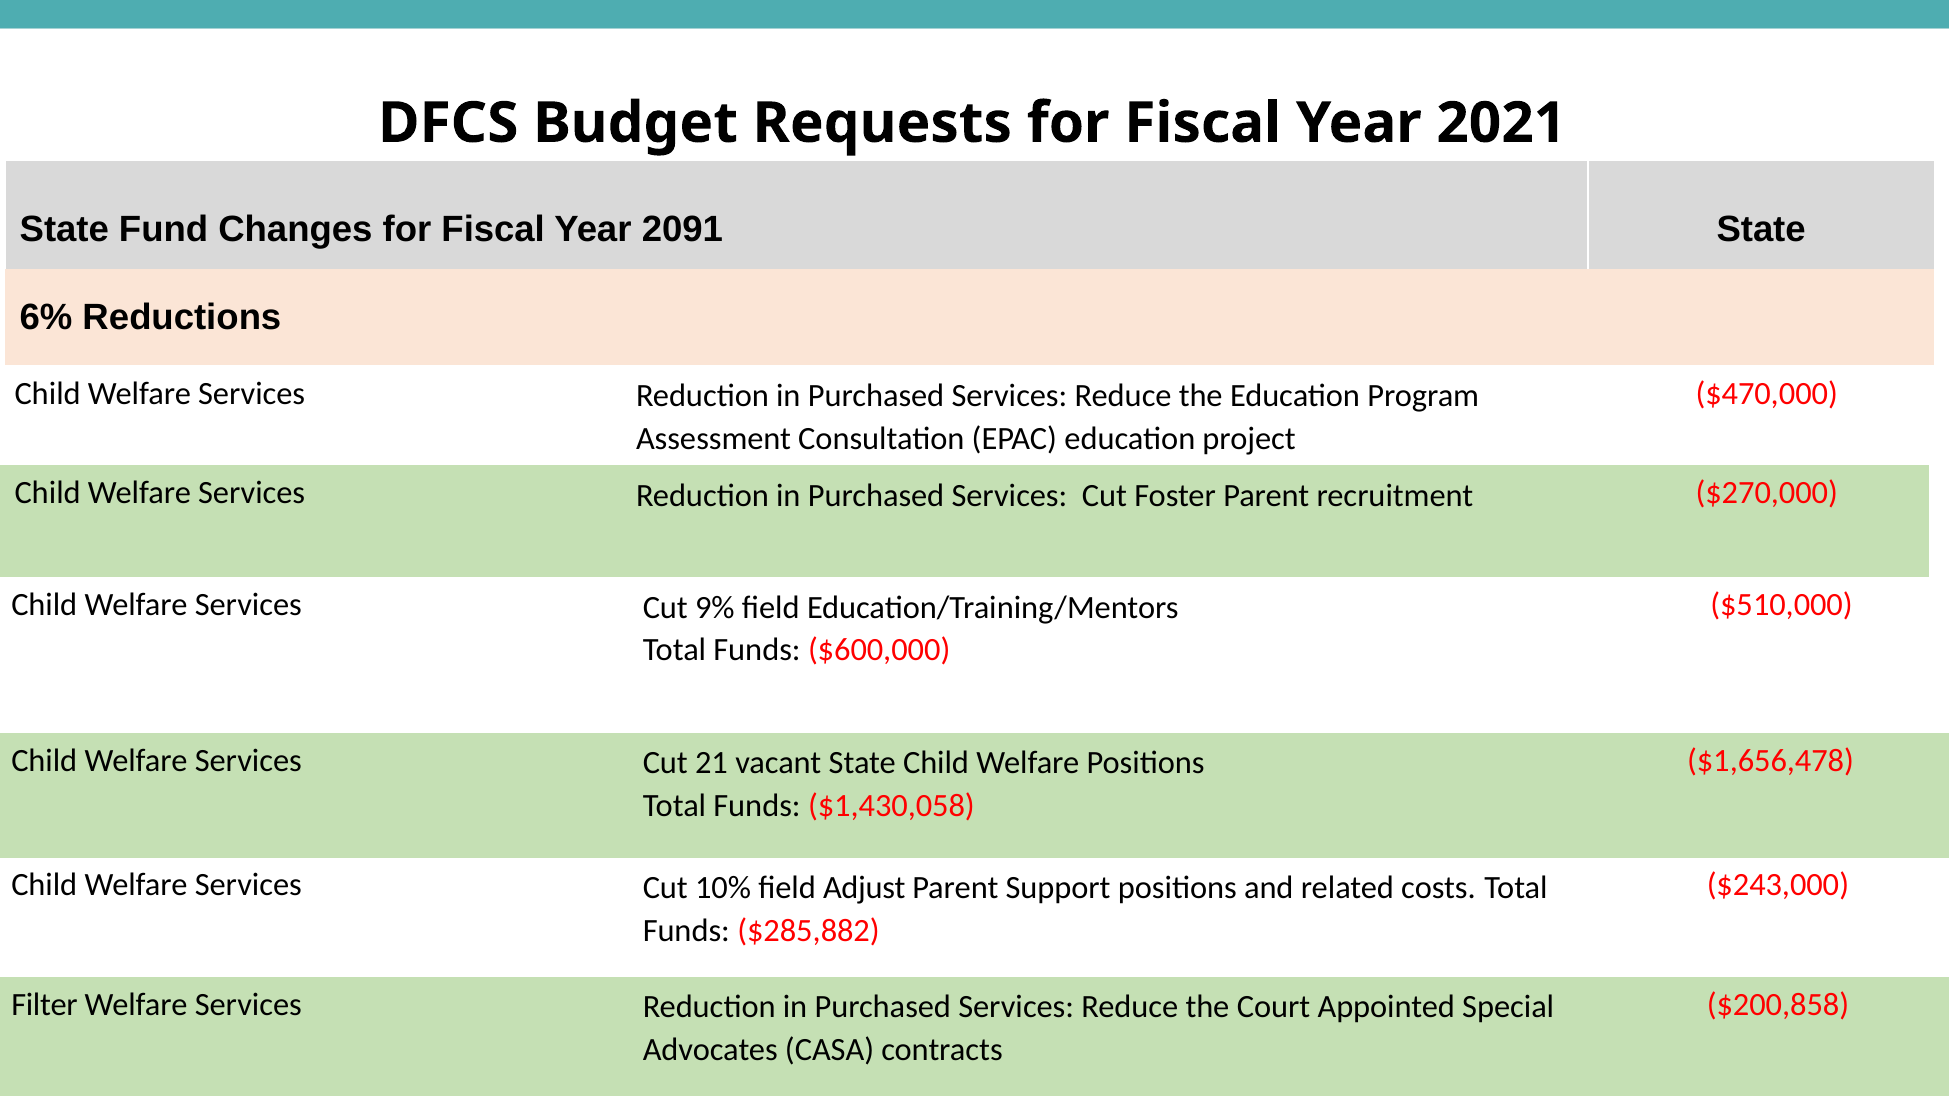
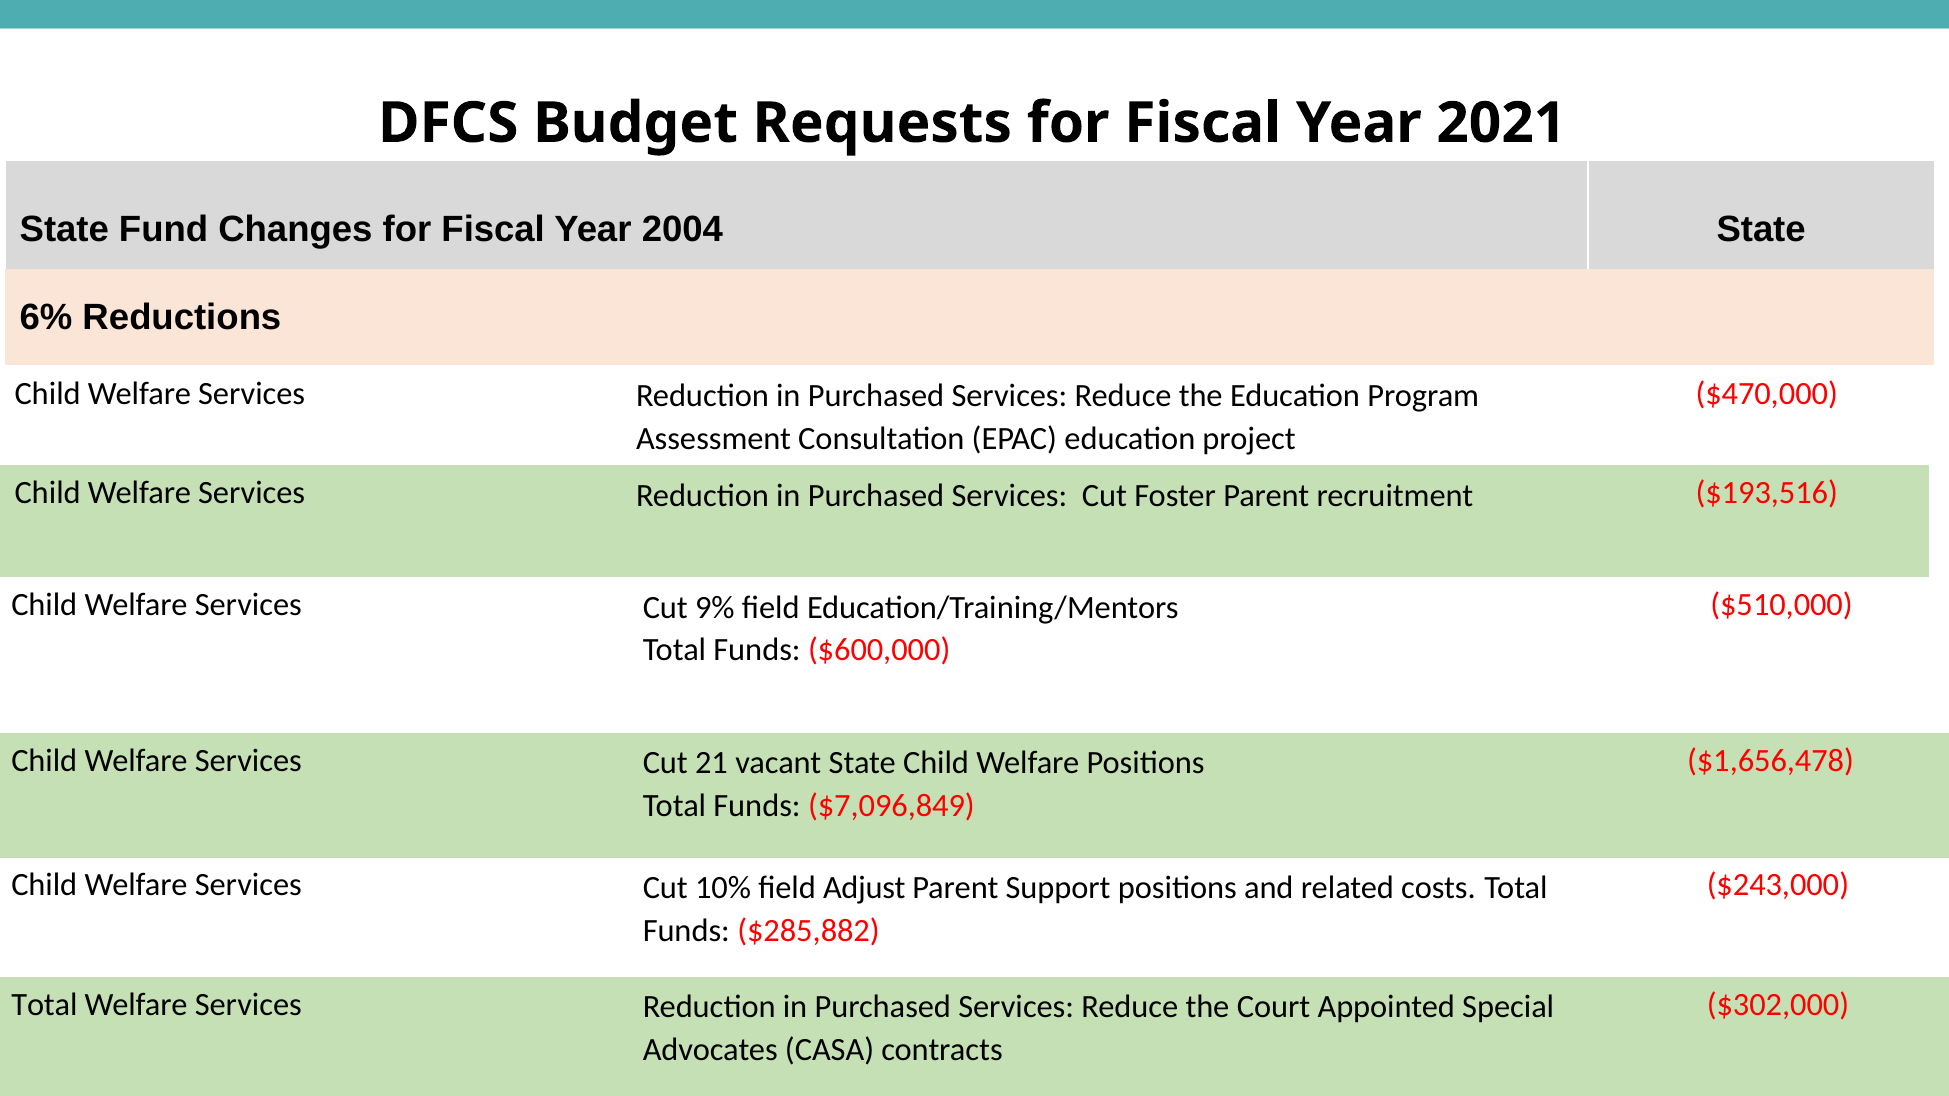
2091: 2091 -> 2004
$270,000: $270,000 -> $193,516
$1,430,058: $1,430,058 -> $7,096,849
Filter at (45, 1005): Filter -> Total
$200,858: $200,858 -> $302,000
